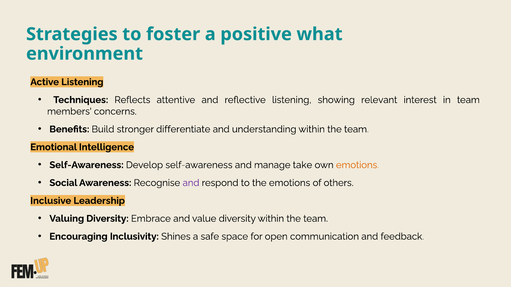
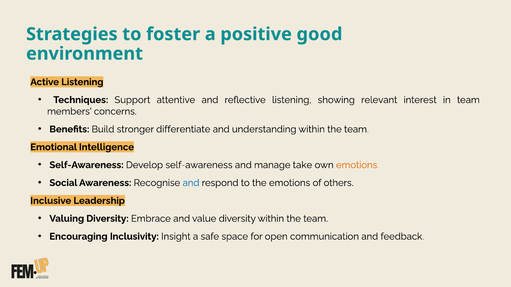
what: what -> good
Reflects: Reflects -> Support
and at (191, 183) colour: purple -> blue
Shines: Shines -> Insight
